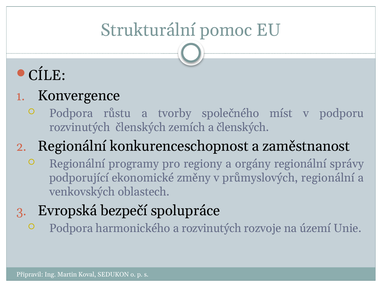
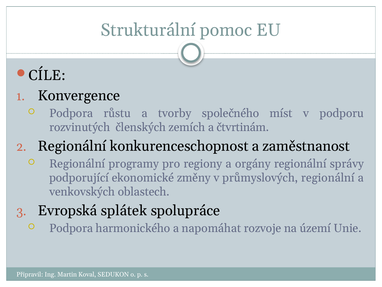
a členských: členských -> čtvrtinám
bezpečí: bezpečí -> splátek
a rozvinutých: rozvinutých -> napomáhat
